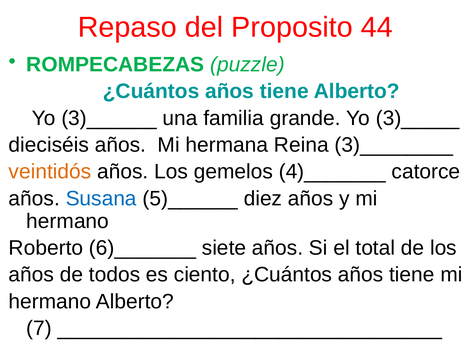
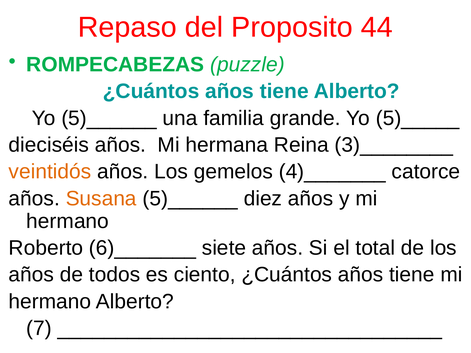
Yo 3)______: 3)______ -> 5)______
3)_____: 3)_____ -> 5)_____
Susana colour: blue -> orange
